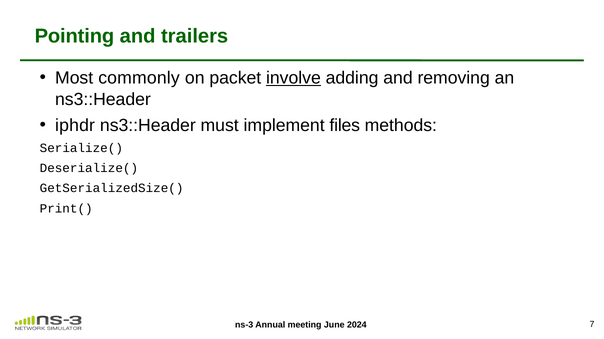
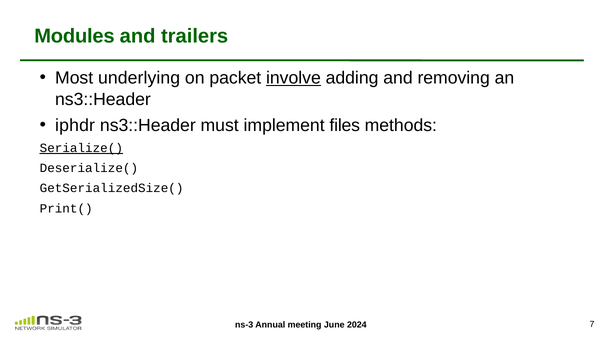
Pointing: Pointing -> Modules
commonly: commonly -> underlying
Serialize( underline: none -> present
